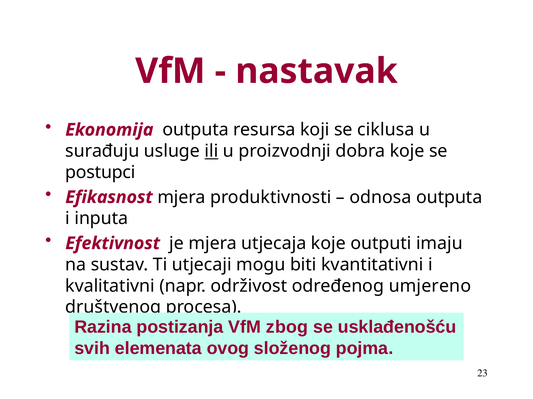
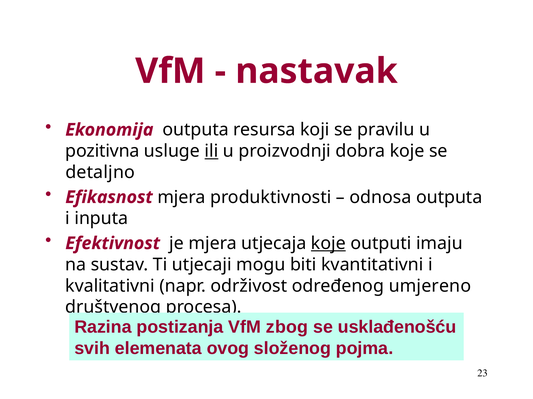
ciklusa: ciklusa -> pravilu
surađuju: surađuju -> pozitivna
postupci: postupci -> detaljno
koje at (328, 244) underline: none -> present
